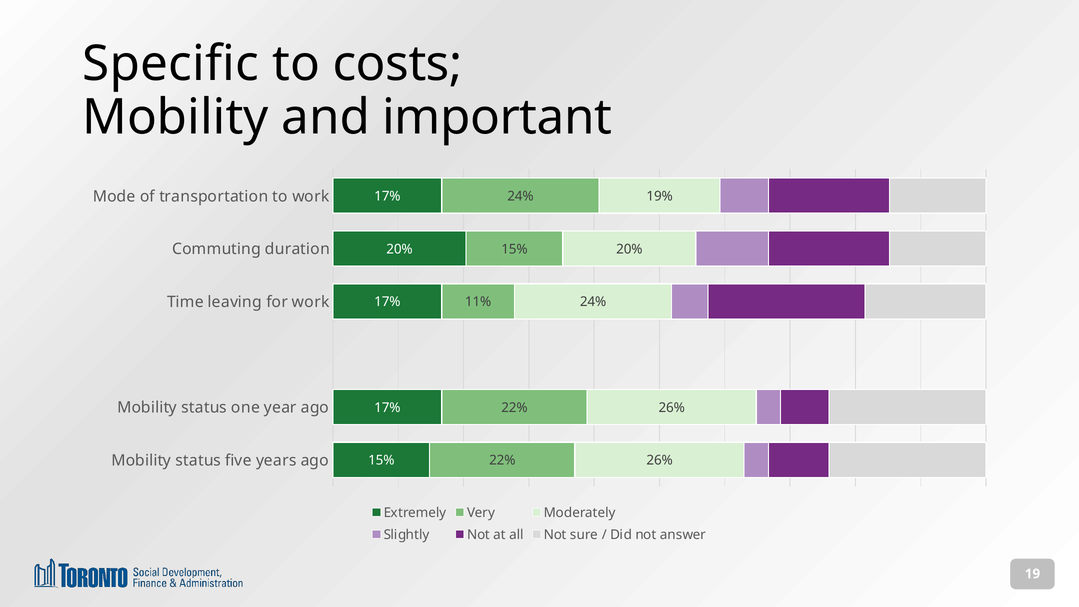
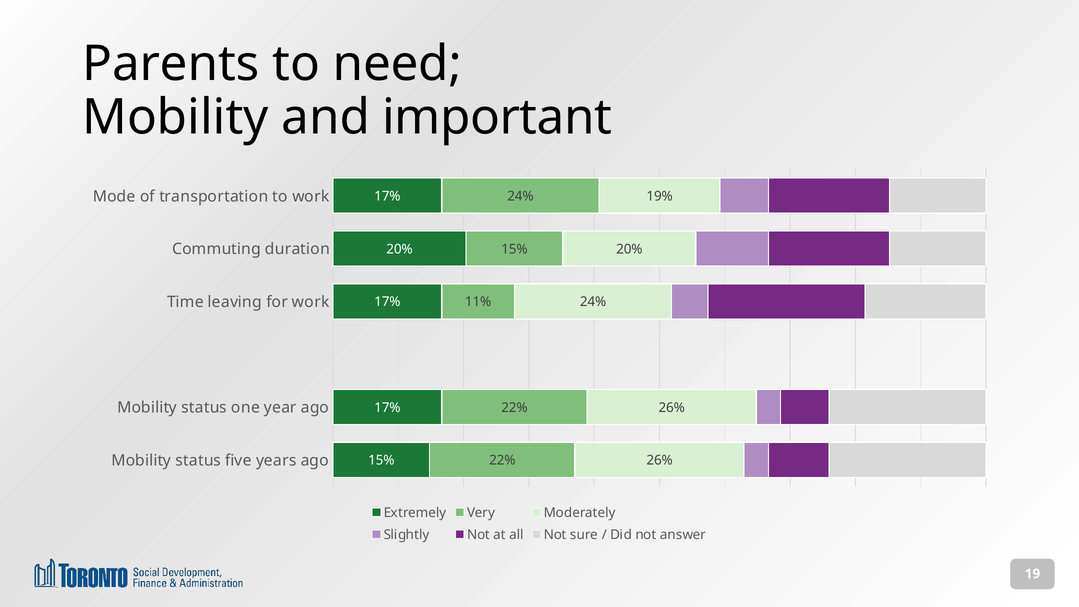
Specific: Specific -> Parents
costs: costs -> need
